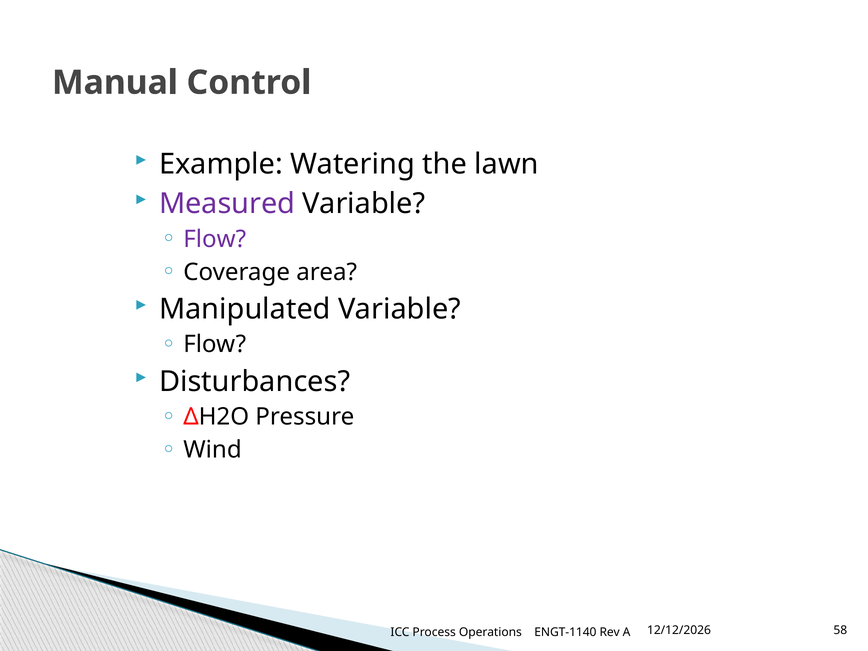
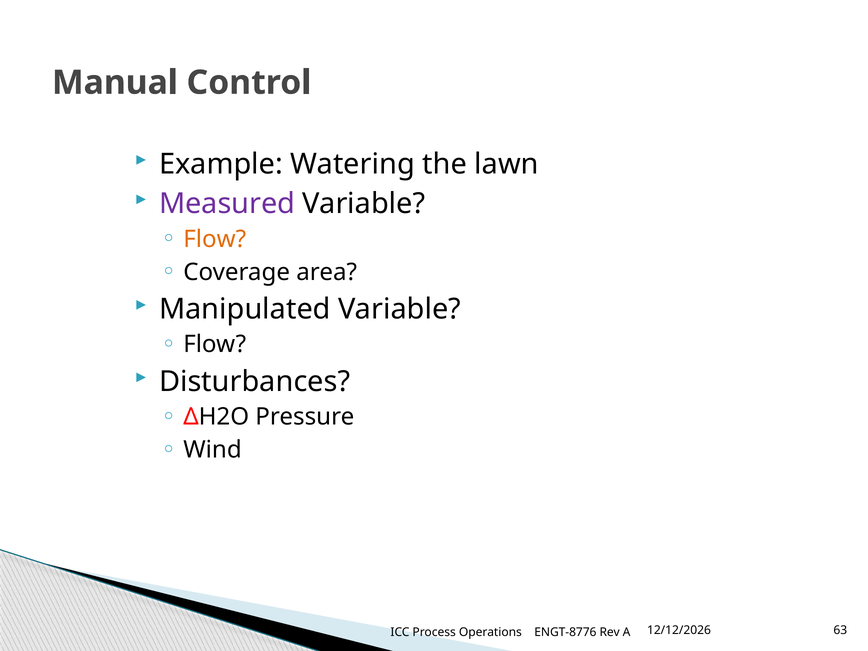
Flow at (215, 239) colour: purple -> orange
58: 58 -> 63
ENGT-1140: ENGT-1140 -> ENGT-8776
